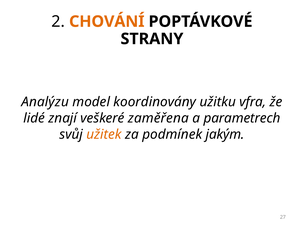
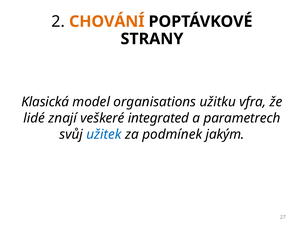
Analýzu: Analýzu -> Klasická
koordinovány: koordinovány -> organisations
zaměřena: zaměřena -> integrated
užitek colour: orange -> blue
